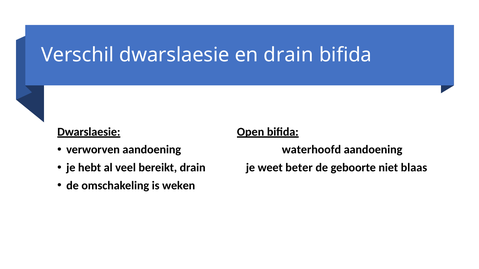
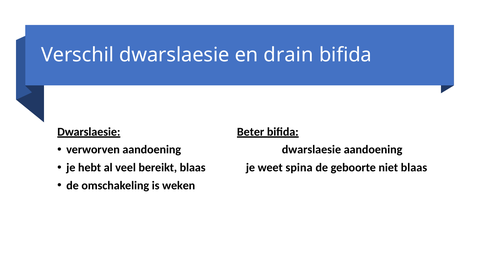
Open: Open -> Beter
aandoening waterhoofd: waterhoofd -> dwarslaesie
bereikt drain: drain -> blaas
beter: beter -> spina
